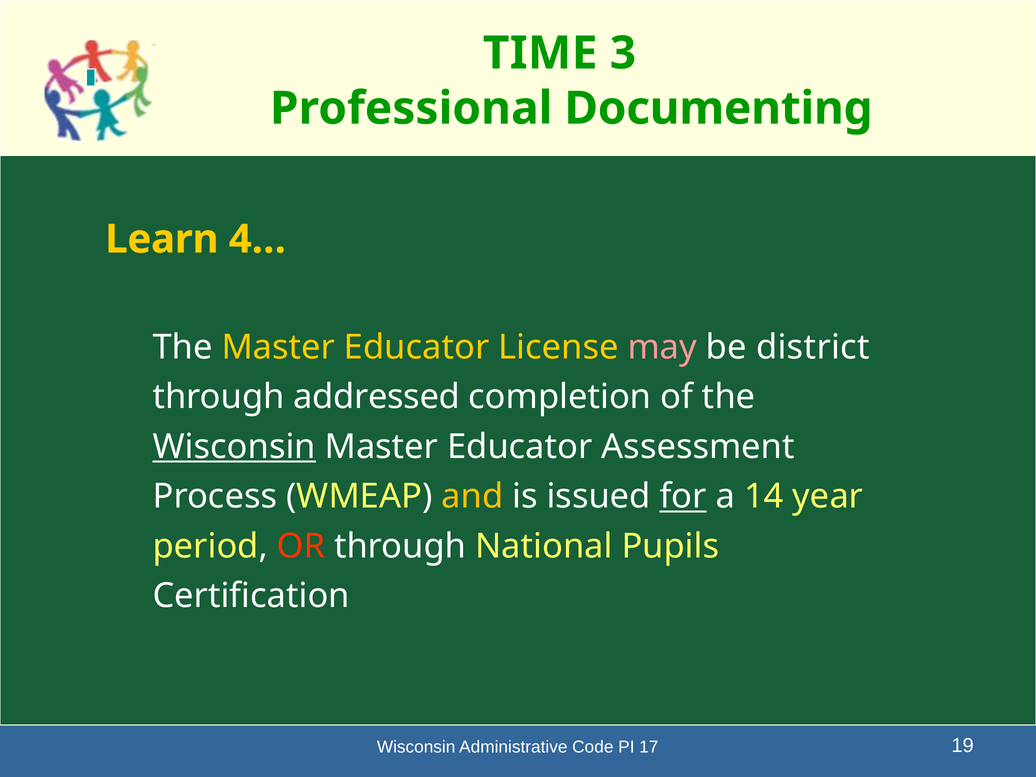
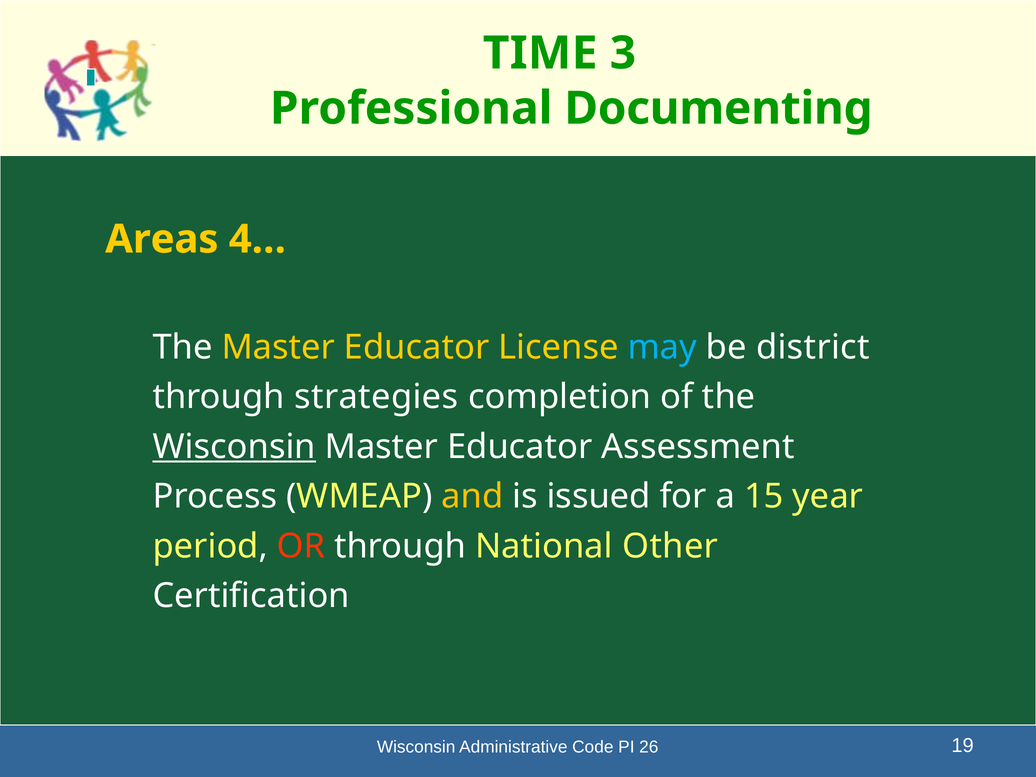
Learn: Learn -> Areas
may colour: pink -> light blue
addressed: addressed -> strategies
for underline: present -> none
14: 14 -> 15
Pupils: Pupils -> Other
17: 17 -> 26
